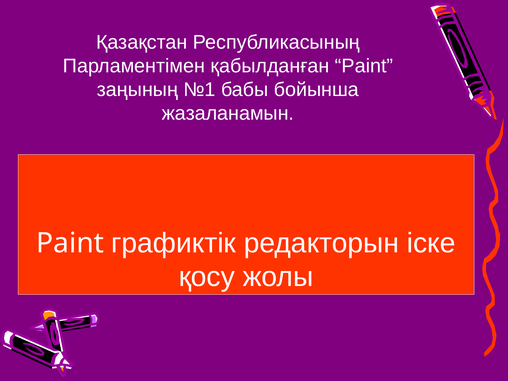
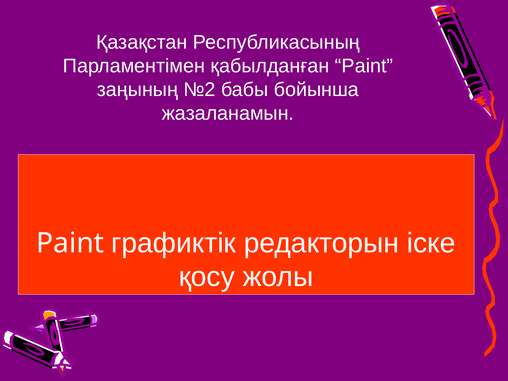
№1: №1 -> №2
